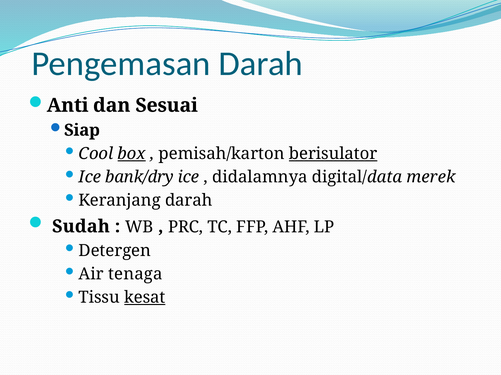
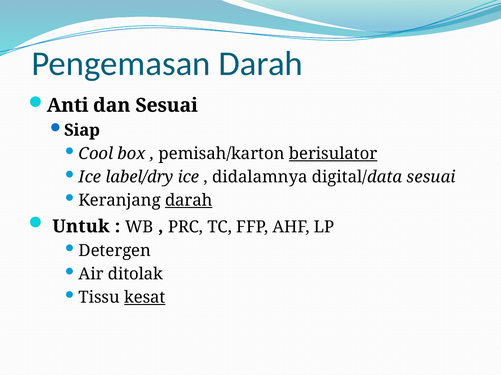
box underline: present -> none
bank/dry: bank/dry -> label/dry
digital/data merek: merek -> sesuai
darah at (189, 201) underline: none -> present
Sudah: Sudah -> Untuk
tenaga: tenaga -> ditolak
